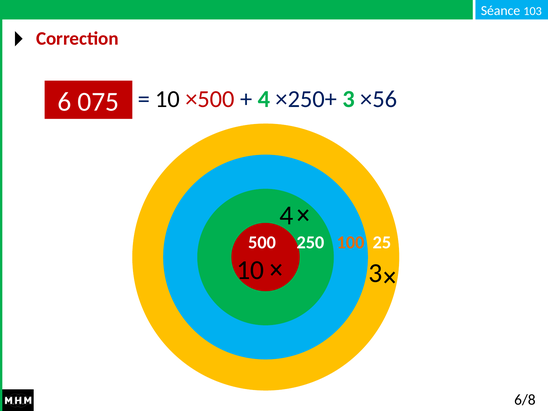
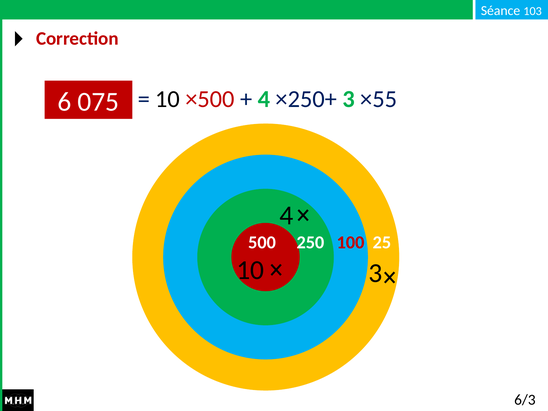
×56: ×56 -> ×55
100 colour: orange -> red
6/8: 6/8 -> 6/3
